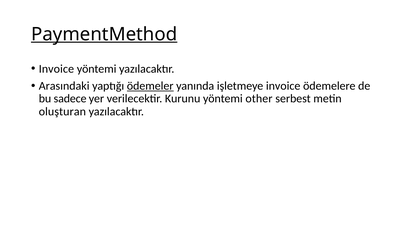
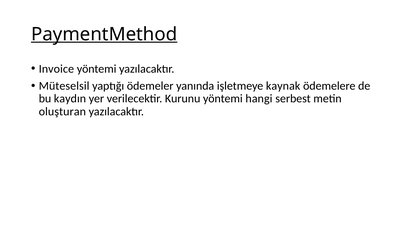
Arasındaki: Arasındaki -> Müteselsil
ödemeler underline: present -> none
işletmeye invoice: invoice -> kaynak
sadece: sadece -> kaydın
other: other -> hangi
